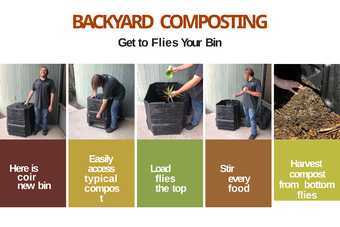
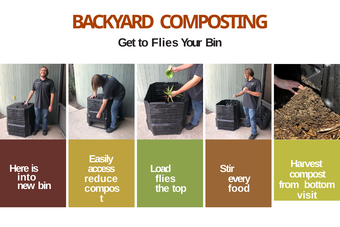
coir: coir -> into
typical: typical -> reduce
flies at (307, 195): flies -> visit
